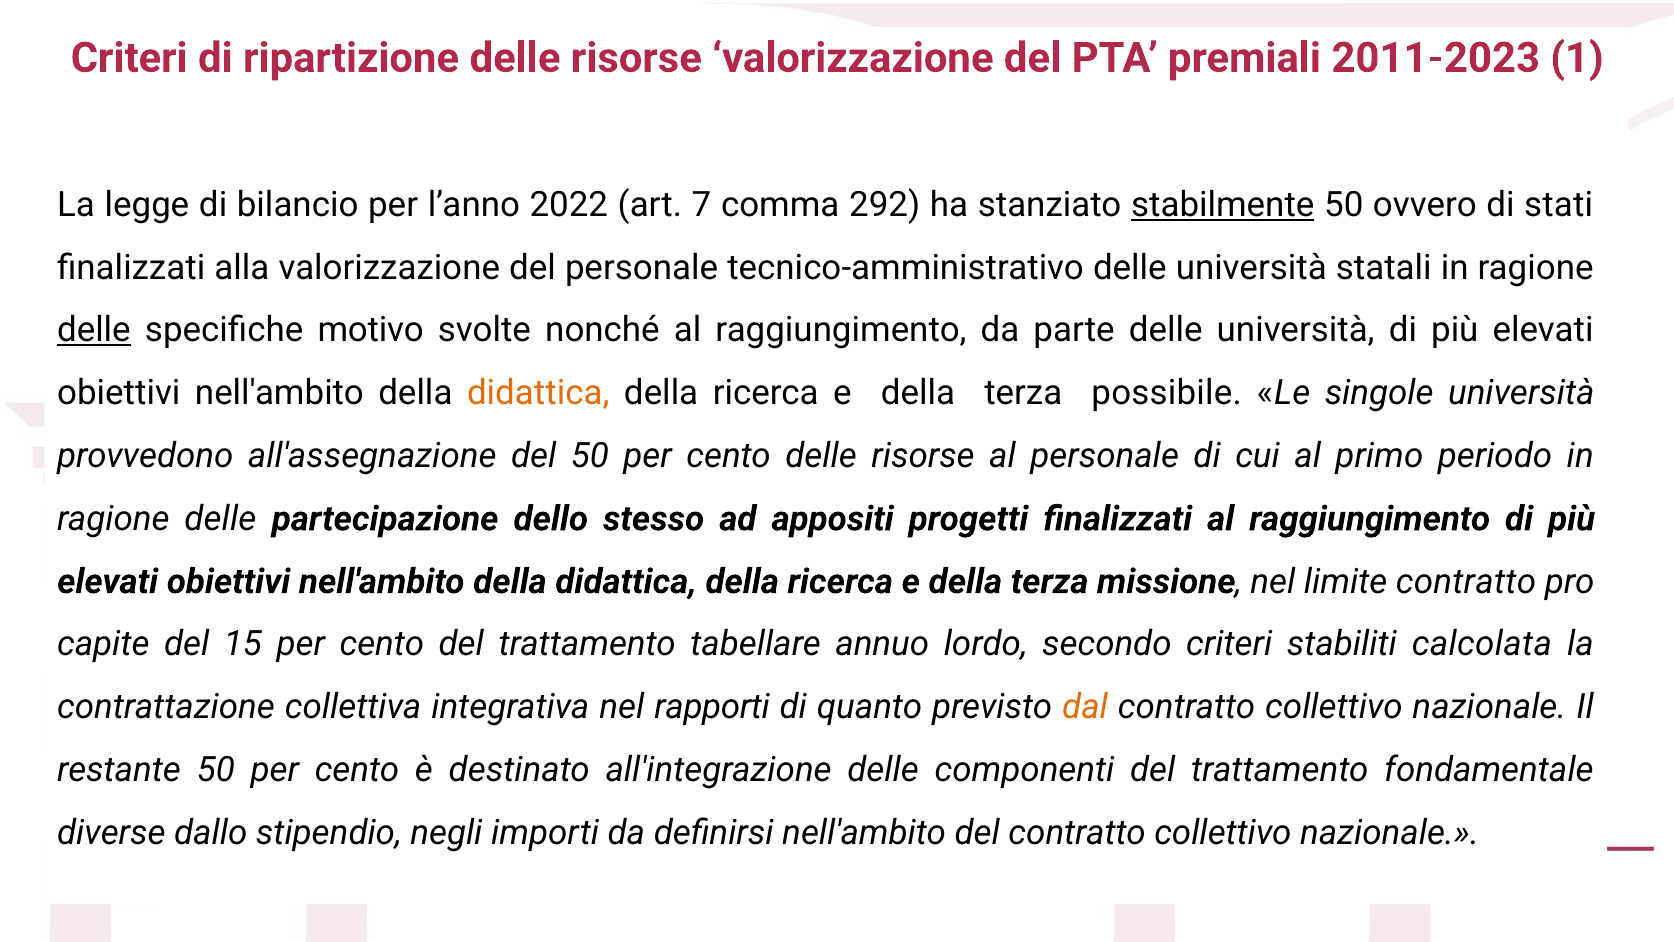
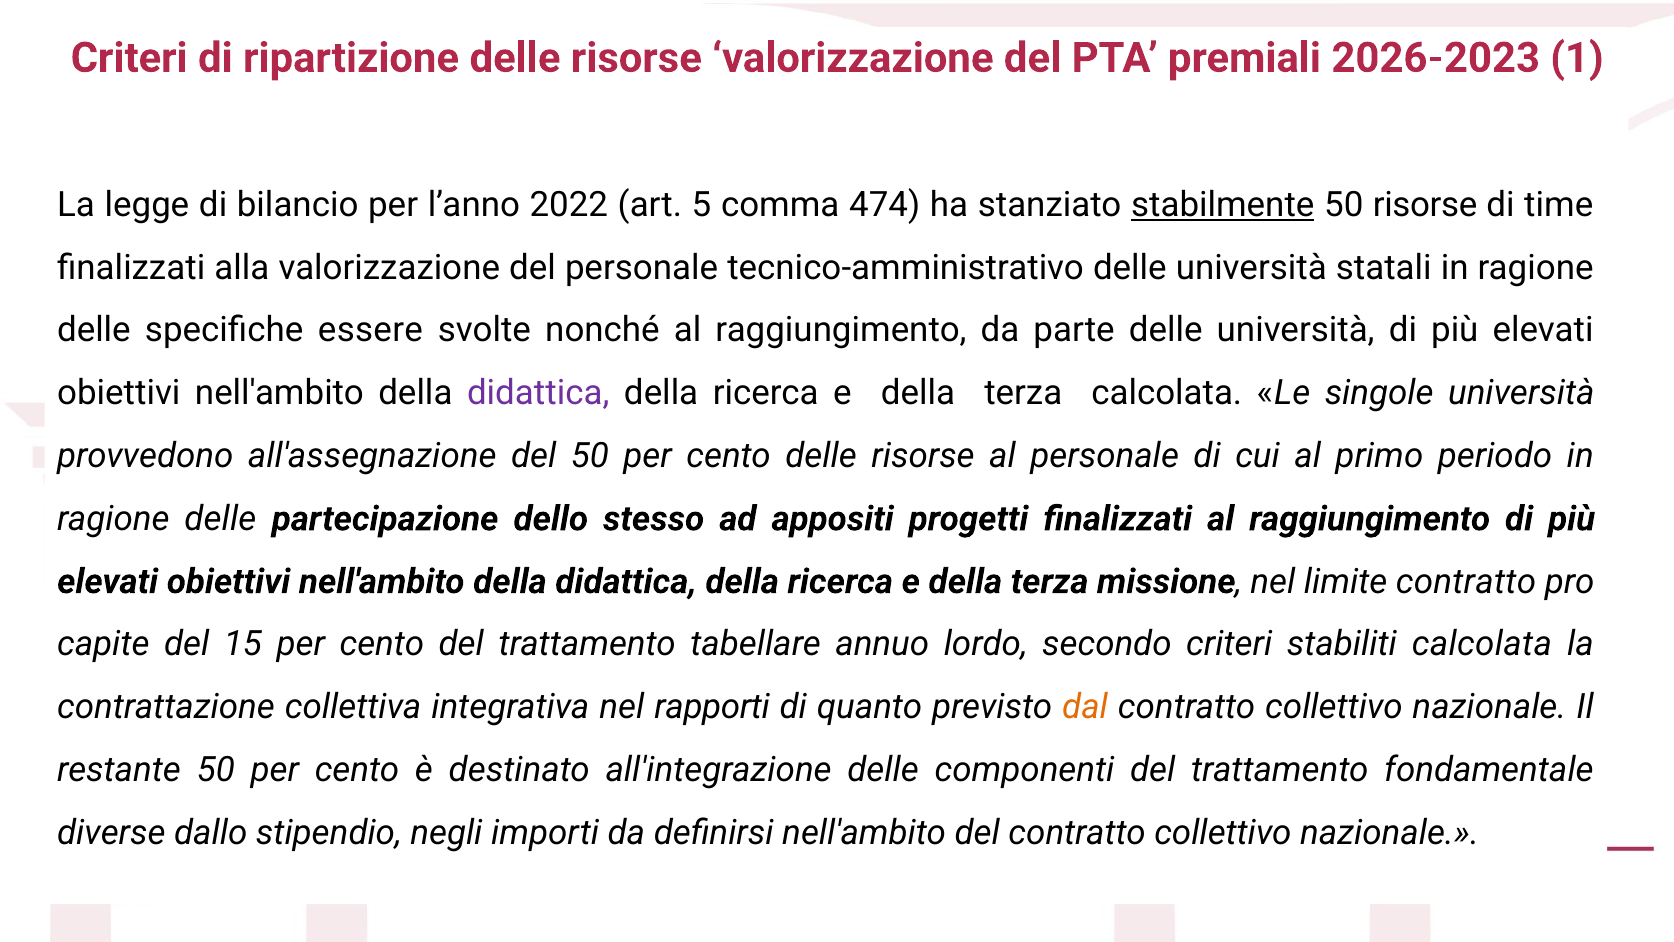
2011-2023: 2011-2023 -> 2026-2023
7: 7 -> 5
292: 292 -> 474
50 ovvero: ovvero -> risorse
stati: stati -> time
delle at (94, 330) underline: present -> none
motivo: motivo -> essere
didattica at (538, 393) colour: orange -> purple
terza possibile: possibile -> calcolata
